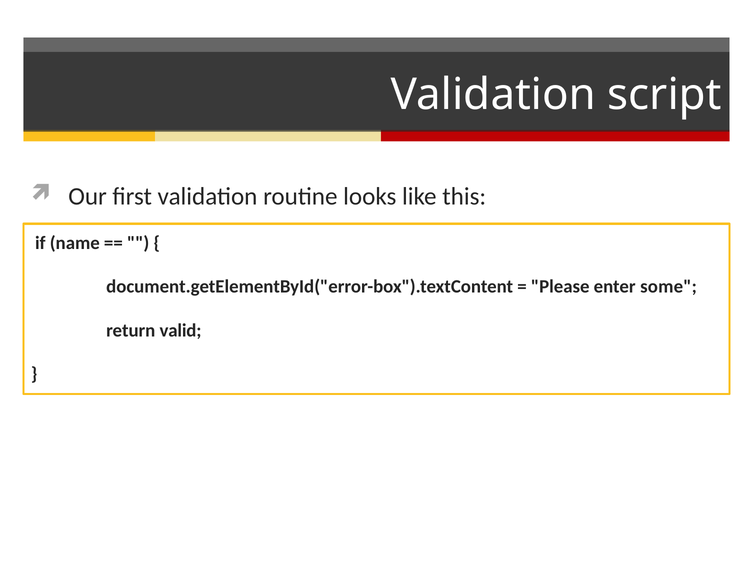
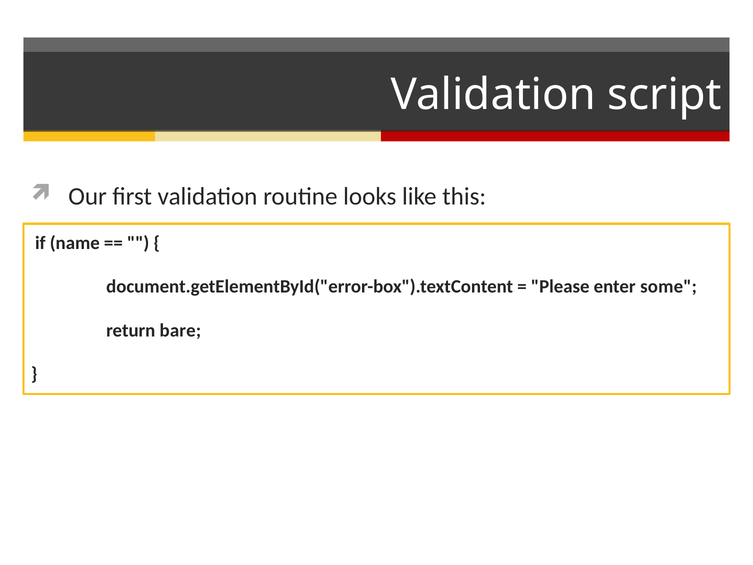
valid: valid -> bare
